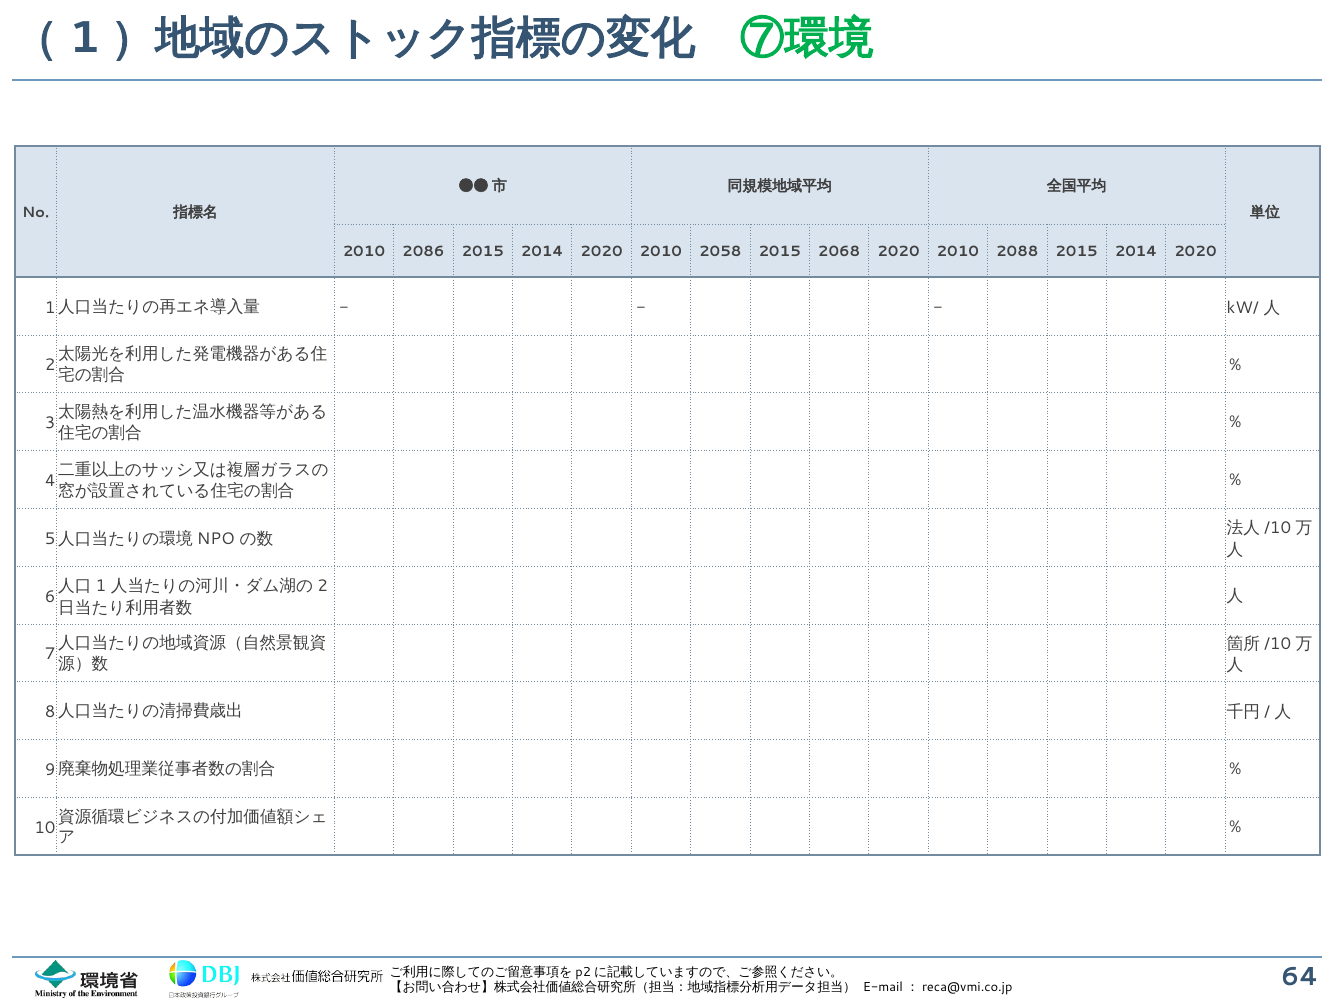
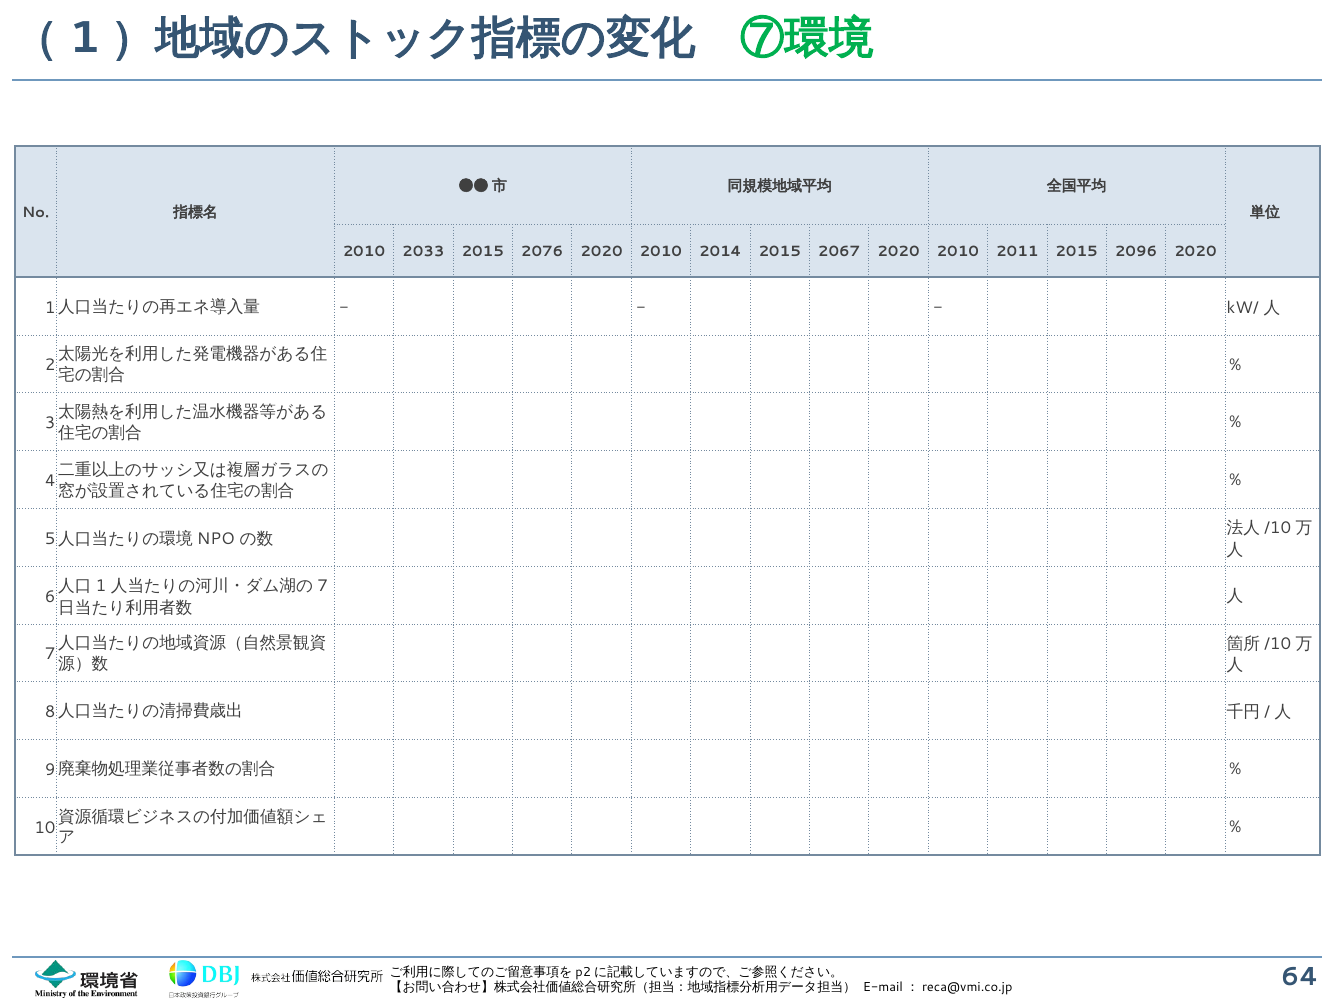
2086: 2086 -> 2033
2014 at (542, 252): 2014 -> 2076
2058: 2058 -> 2014
2068: 2068 -> 2067
2088: 2088 -> 2011
2014 at (1136, 252): 2014 -> 2096
2 at (323, 586): 2 -> 7
